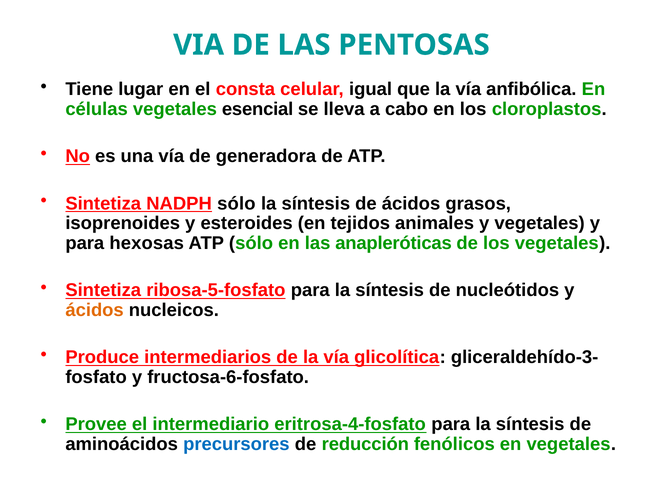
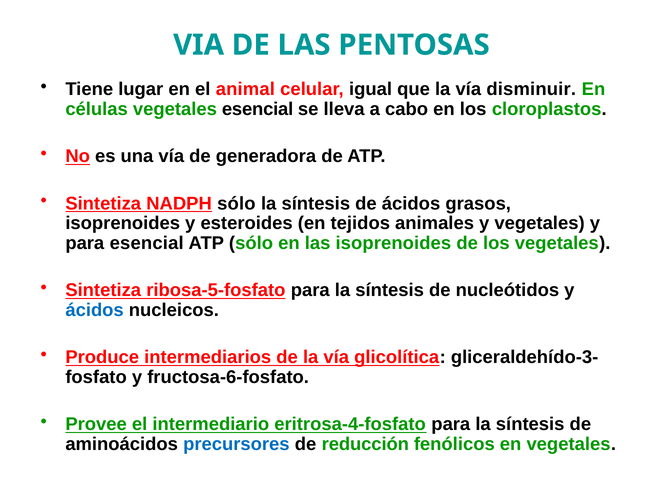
consta: consta -> animal
anfibólica: anfibólica -> disminuir
para hexosas: hexosas -> esencial
las anapleróticas: anapleróticas -> isoprenoides
ácidos at (95, 310) colour: orange -> blue
